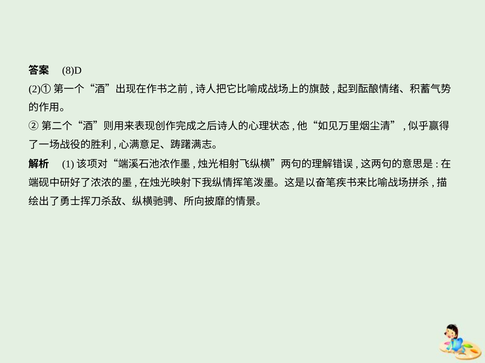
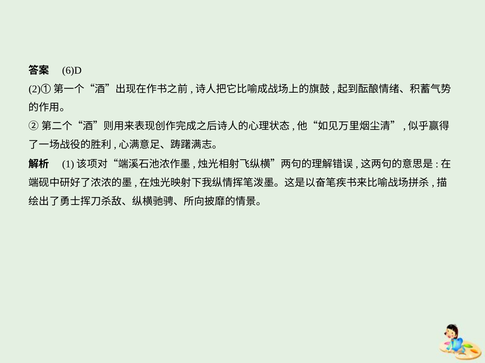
8)D: 8)D -> 6)D
